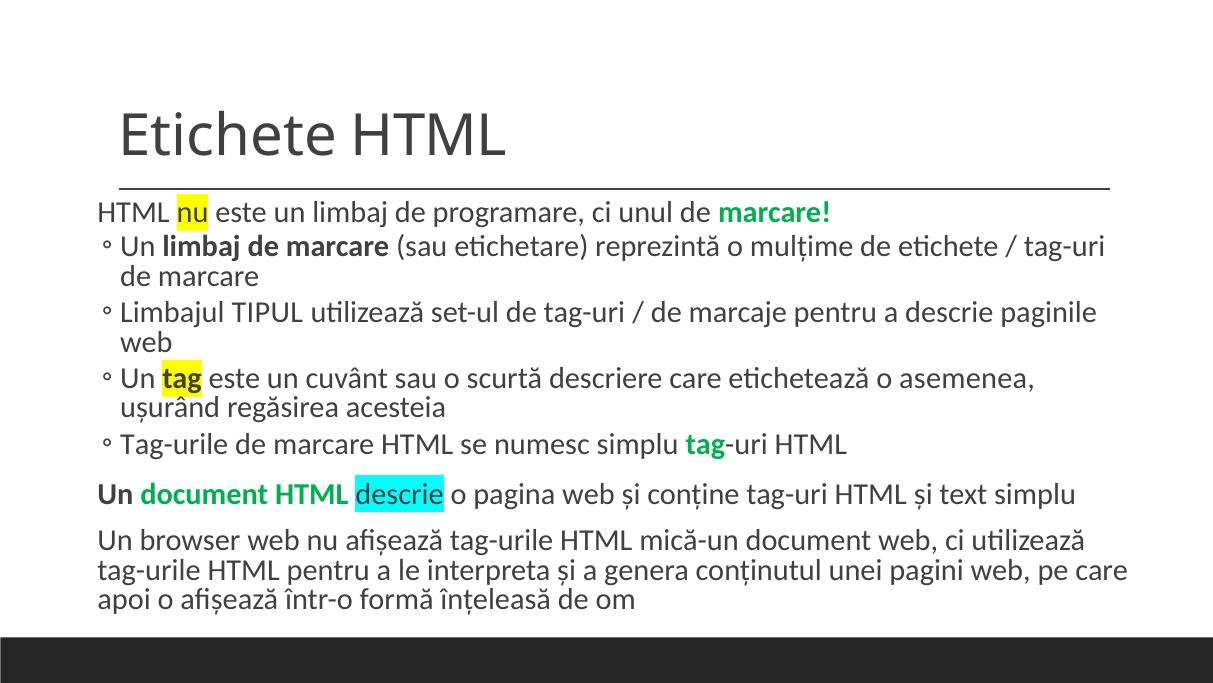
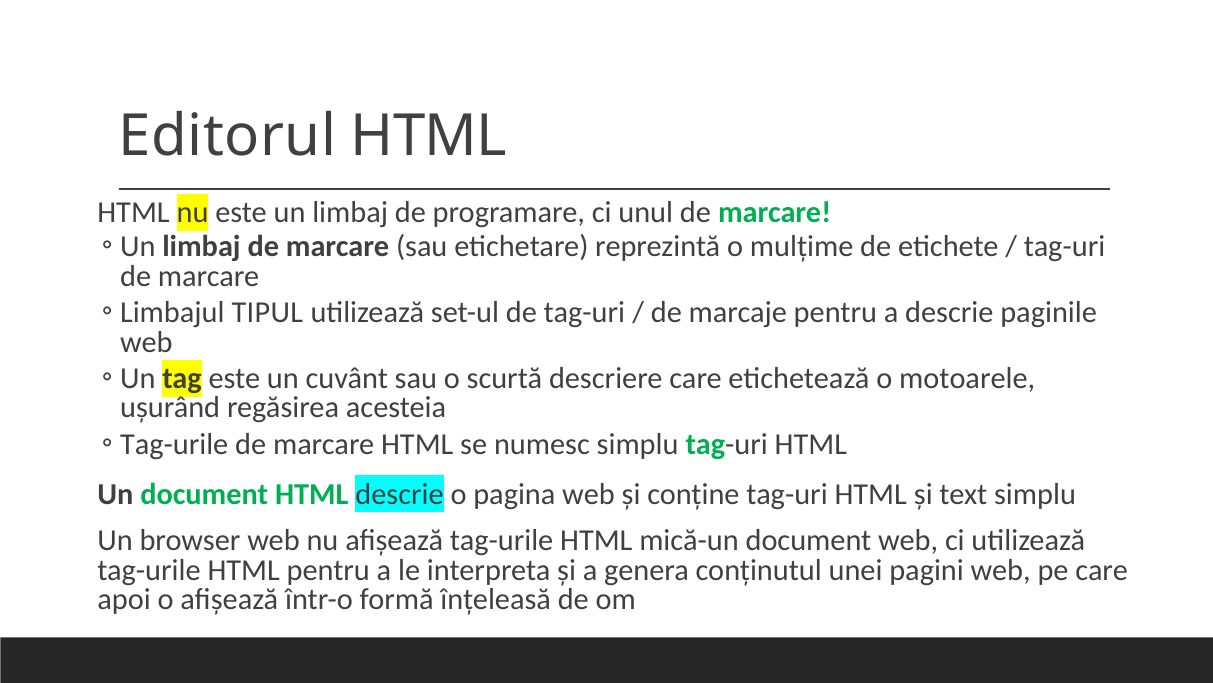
Etichete at (228, 137): Etichete -> Editorul
asemenea: asemenea -> motoarele
